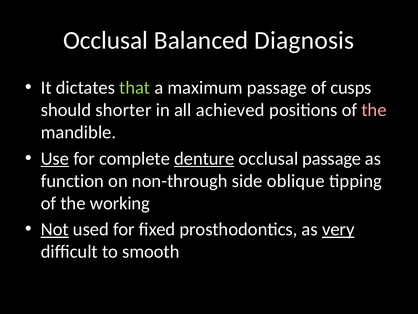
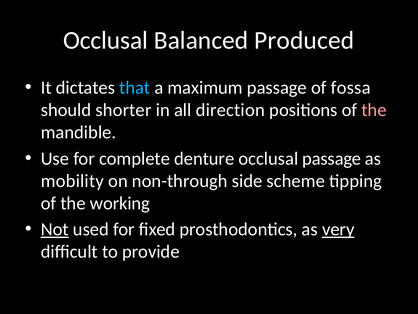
Diagnosis: Diagnosis -> Produced
that colour: light green -> light blue
cusps: cusps -> fossa
achieved: achieved -> direction
Use underline: present -> none
denture underline: present -> none
function: function -> mobility
oblique: oblique -> scheme
smooth: smooth -> provide
